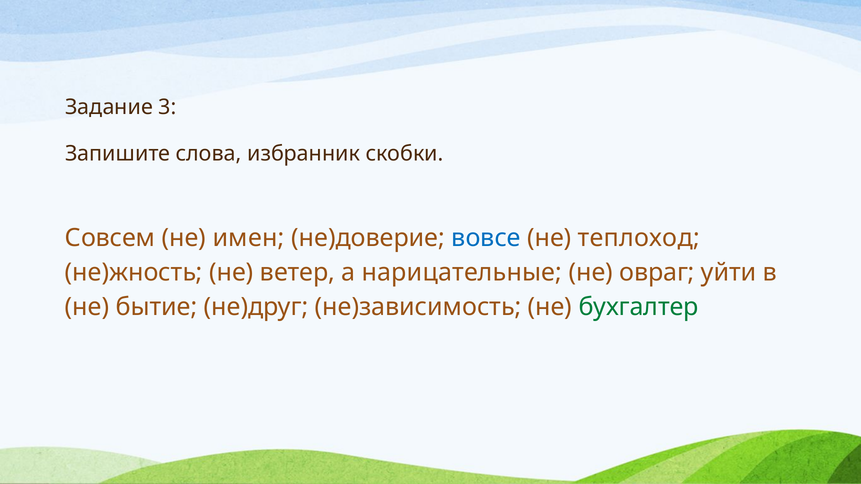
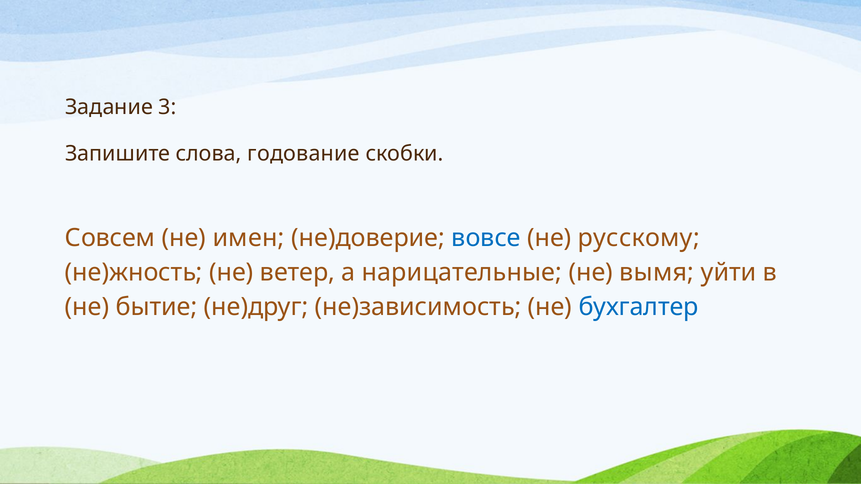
избранник: избранник -> годование
теплоход: теплоход -> русскому
овраг: овраг -> вымя
бухгалтер colour: green -> blue
